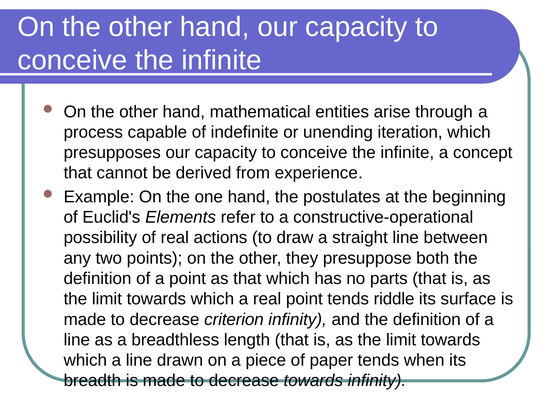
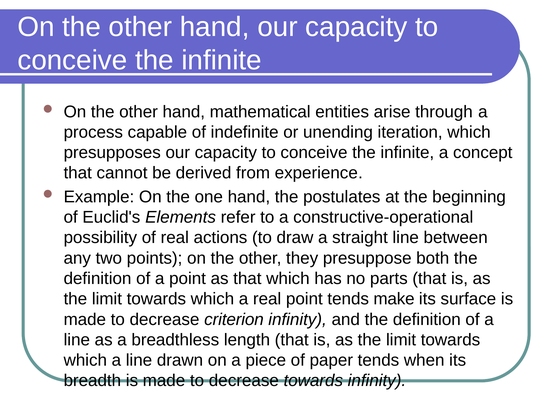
riddle: riddle -> make
